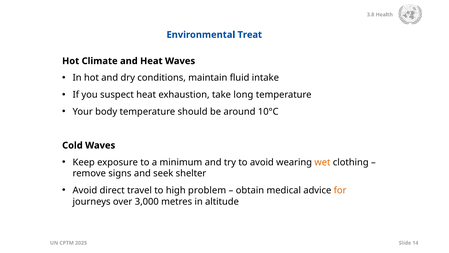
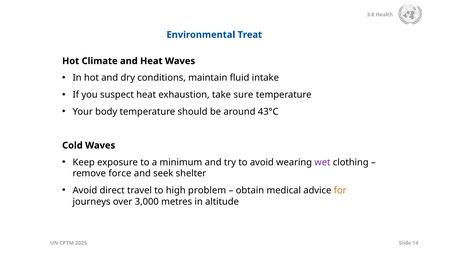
long: long -> sure
10°C: 10°C -> 43°C
wet colour: orange -> purple
signs: signs -> force
